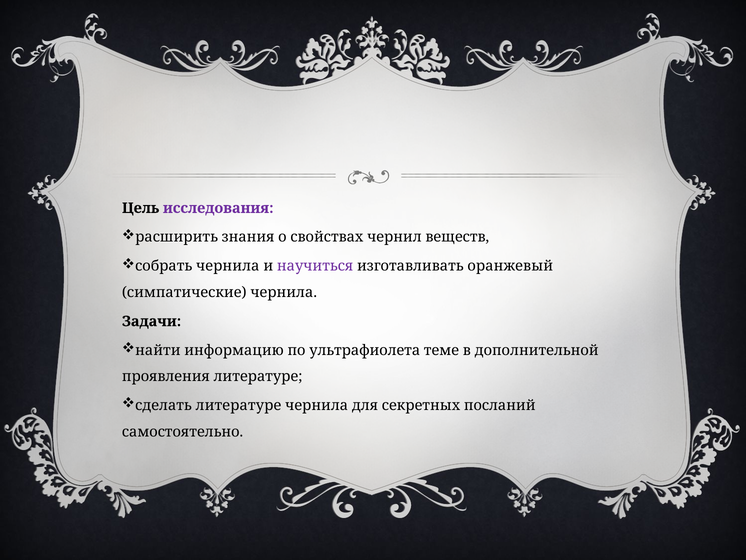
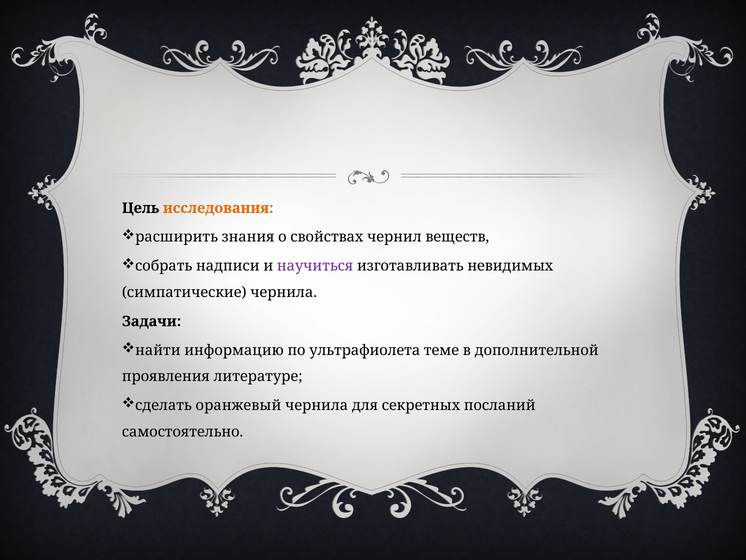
исследования colour: purple -> orange
собрать чернила: чернила -> надписи
оранжевый: оранжевый -> невидимых
сделать литературе: литературе -> оранжевый
